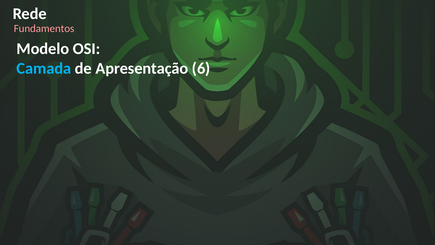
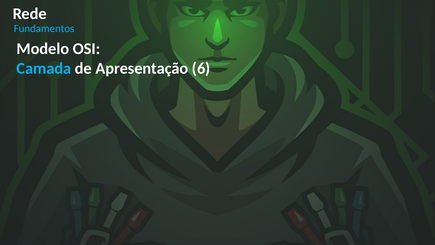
Fundamentos colour: pink -> light blue
